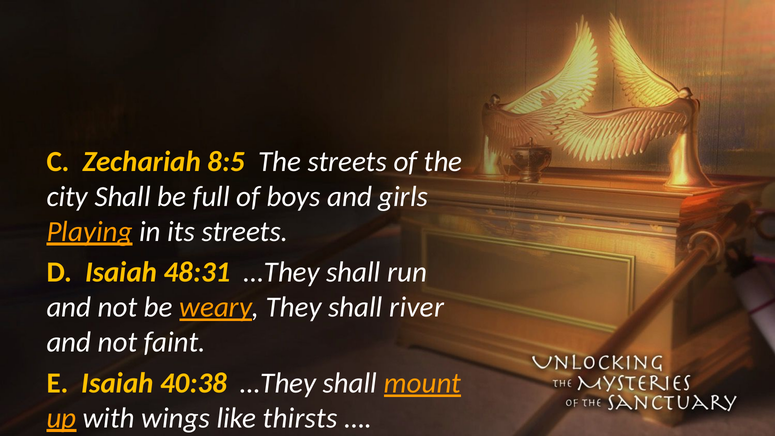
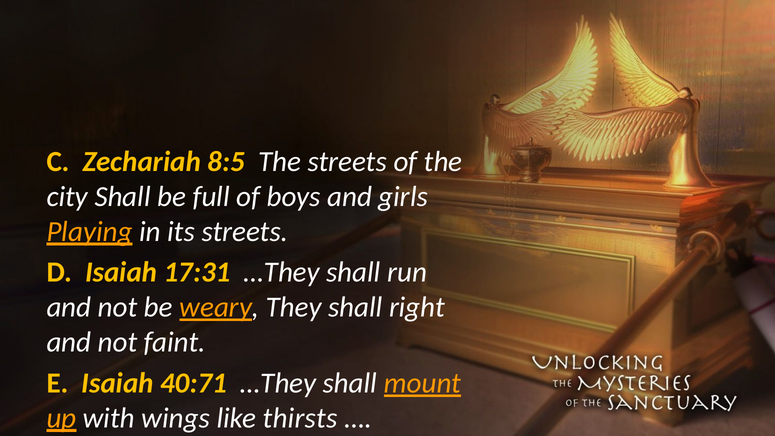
48:31: 48:31 -> 17:31
river: river -> right
40:38: 40:38 -> 40:71
